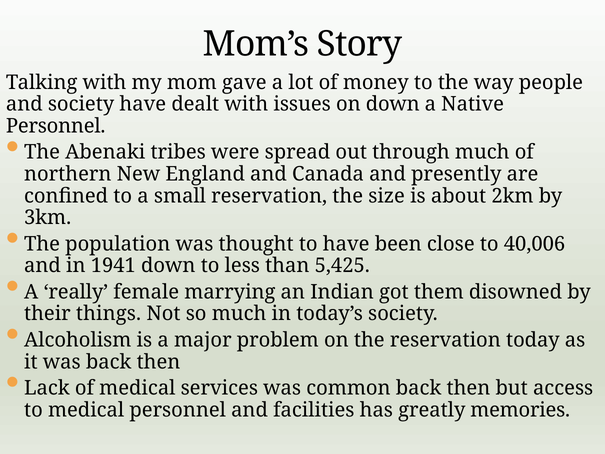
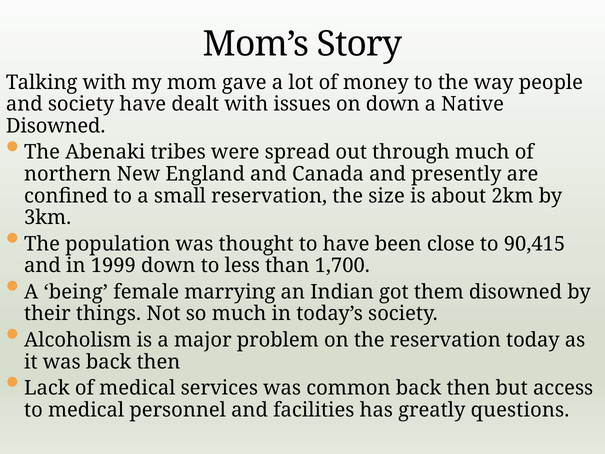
Personnel at (56, 126): Personnel -> Disowned
40,006: 40,006 -> 90,415
1941: 1941 -> 1999
5,425: 5,425 -> 1,700
really: really -> being
memories: memories -> questions
